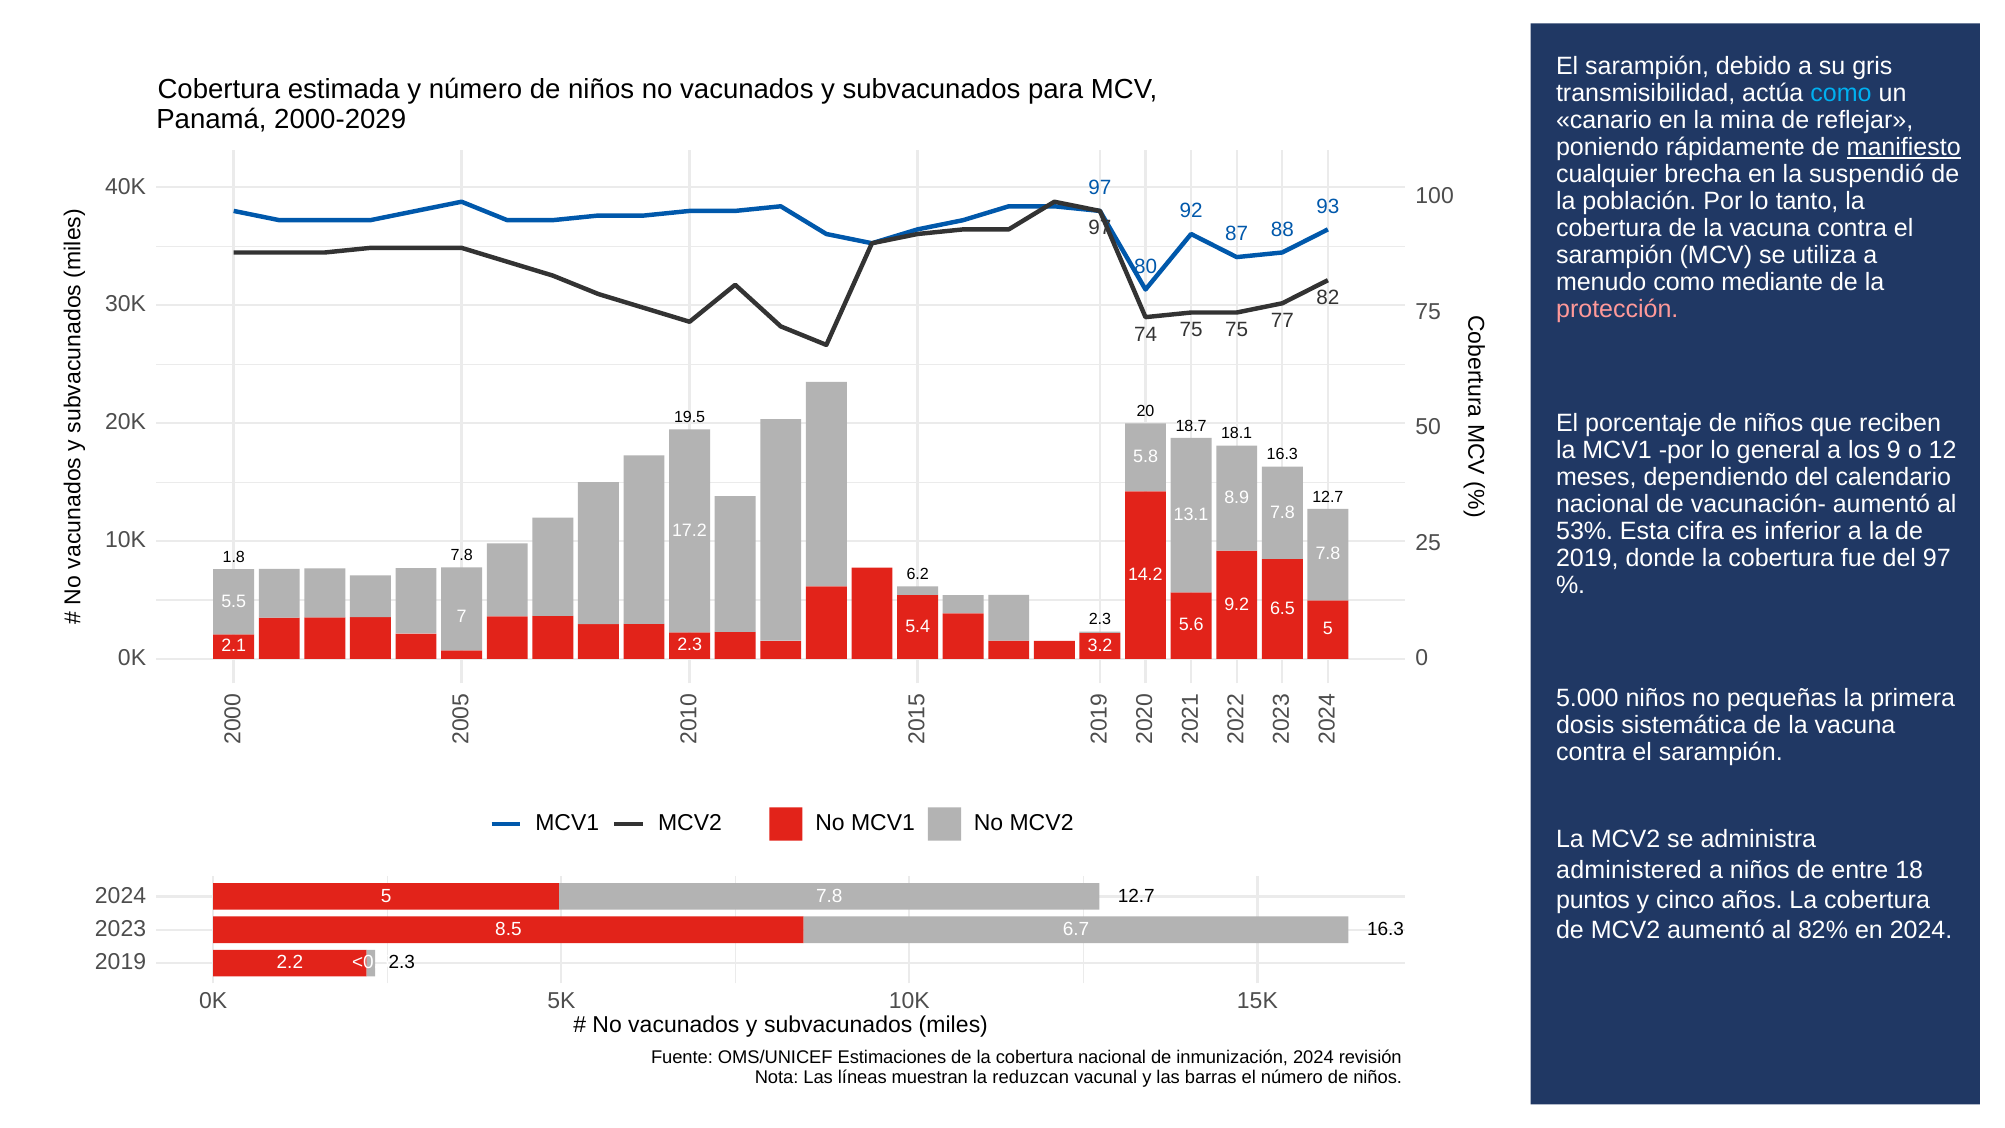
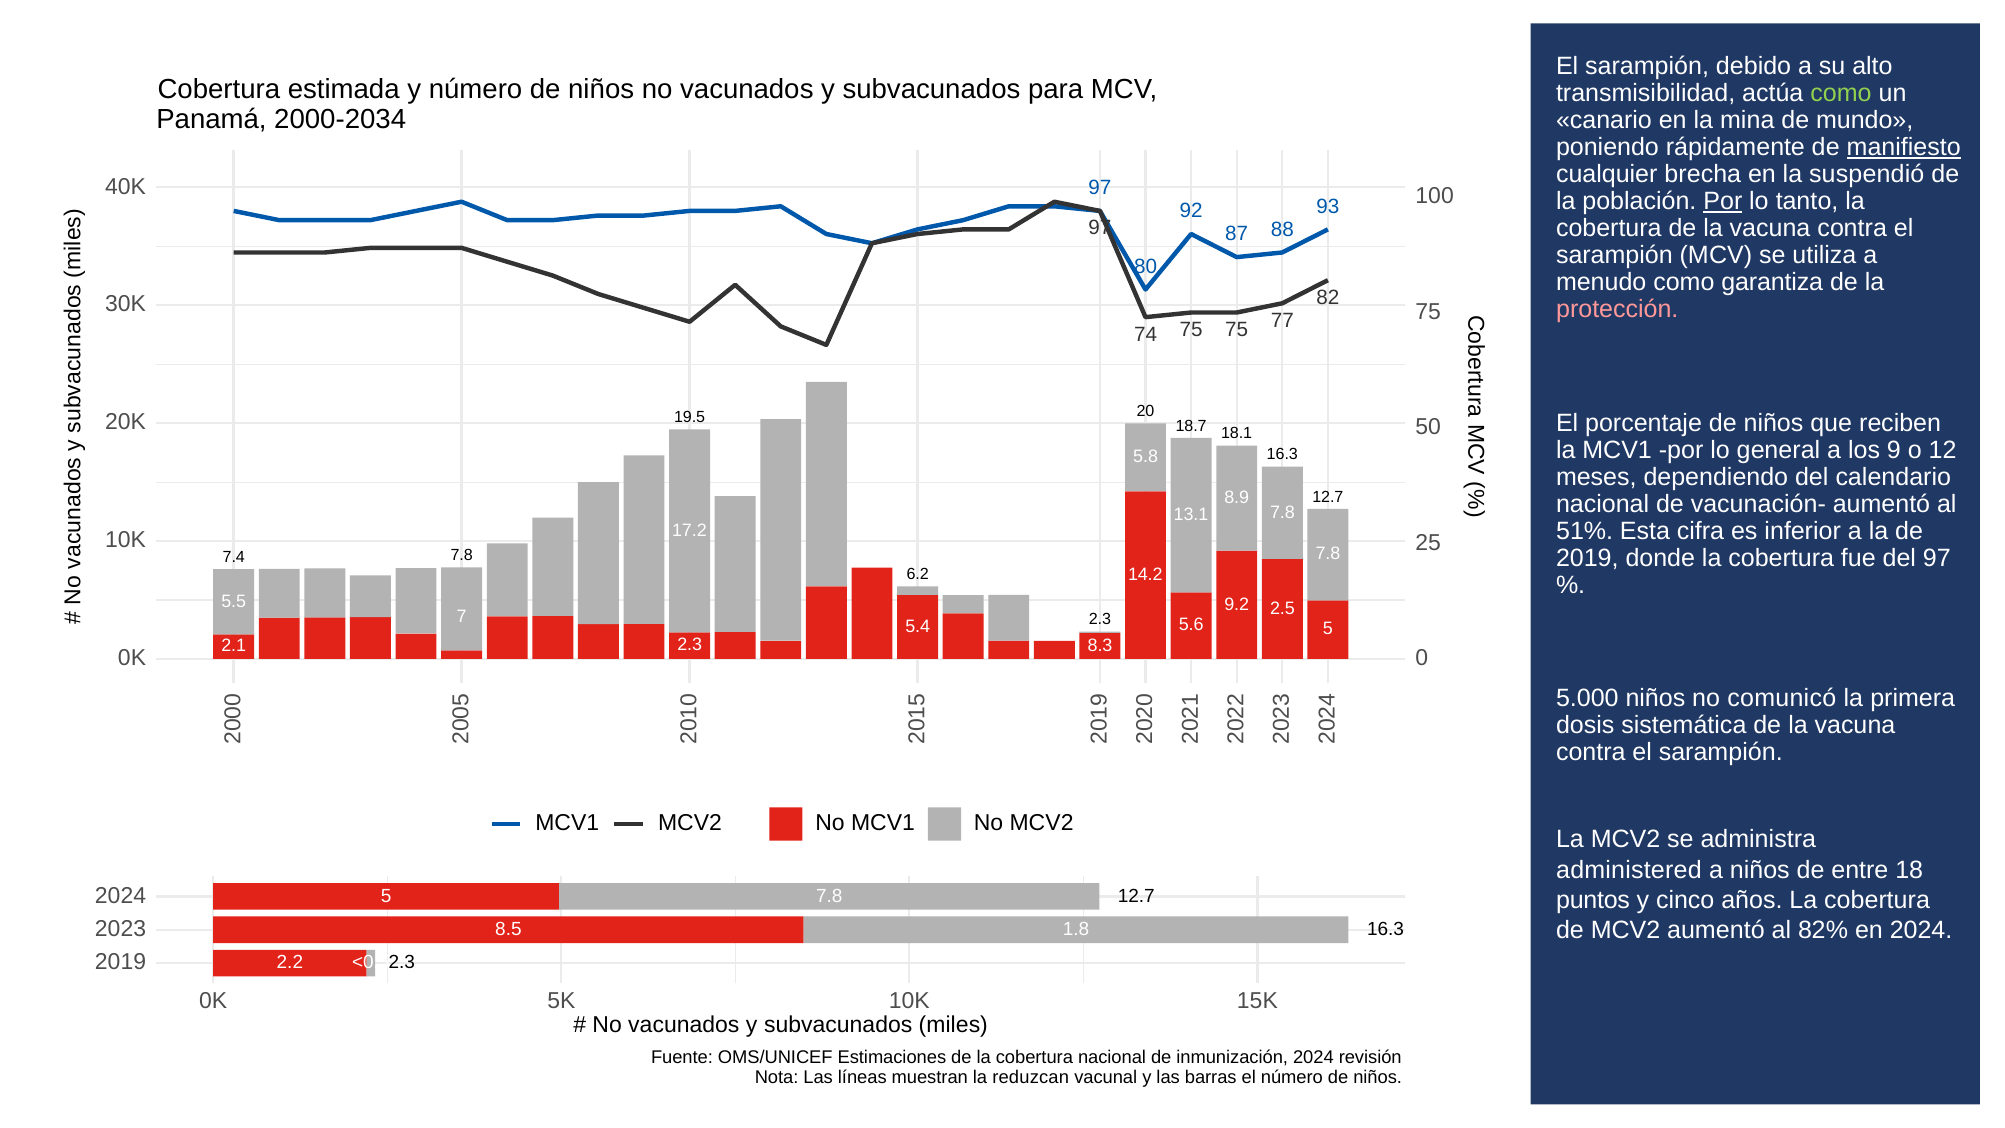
gris: gris -> alto
como at (1841, 93) colour: light blue -> light green
2000-2029: 2000-2029 -> 2000-2034
reflejar: reflejar -> mundo
Por at (1723, 201) underline: none -> present
mediante: mediante -> garantiza
53%: 53% -> 51%
1.8: 1.8 -> 7.4
6.5: 6.5 -> 2.5
3.2: 3.2 -> 8.3
pequeñas: pequeñas -> comunicó
6.7: 6.7 -> 1.8
